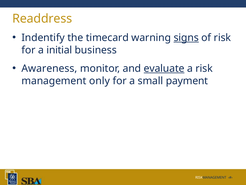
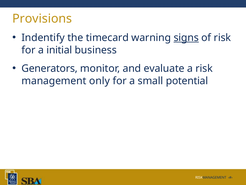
Readdress: Readdress -> Provisions
Awareness: Awareness -> Generators
evaluate underline: present -> none
payment: payment -> potential
